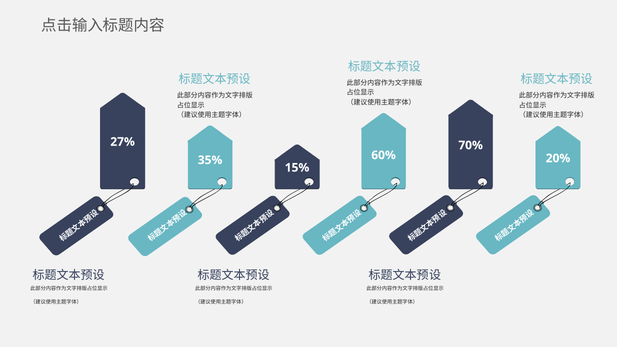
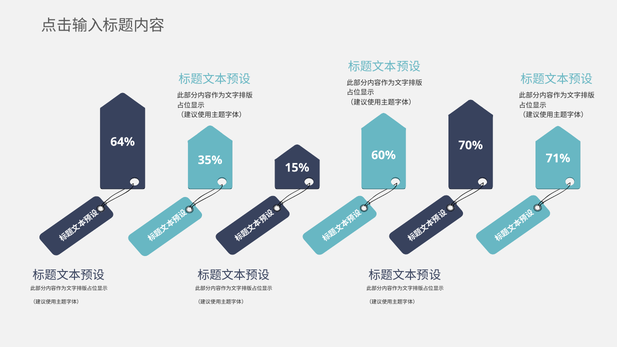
27%: 27% -> 64%
20%: 20% -> 71%
